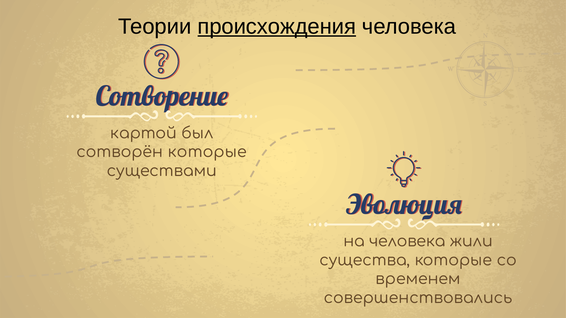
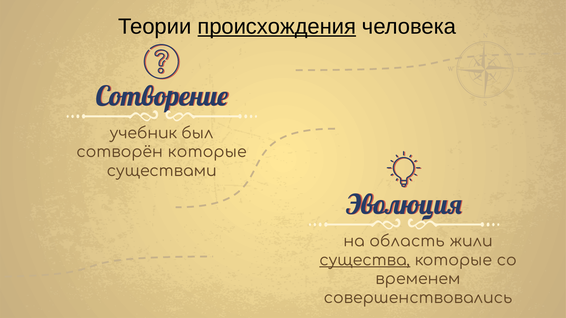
картой: картой -> учебник
на человека: человека -> область
существа underline: none -> present
